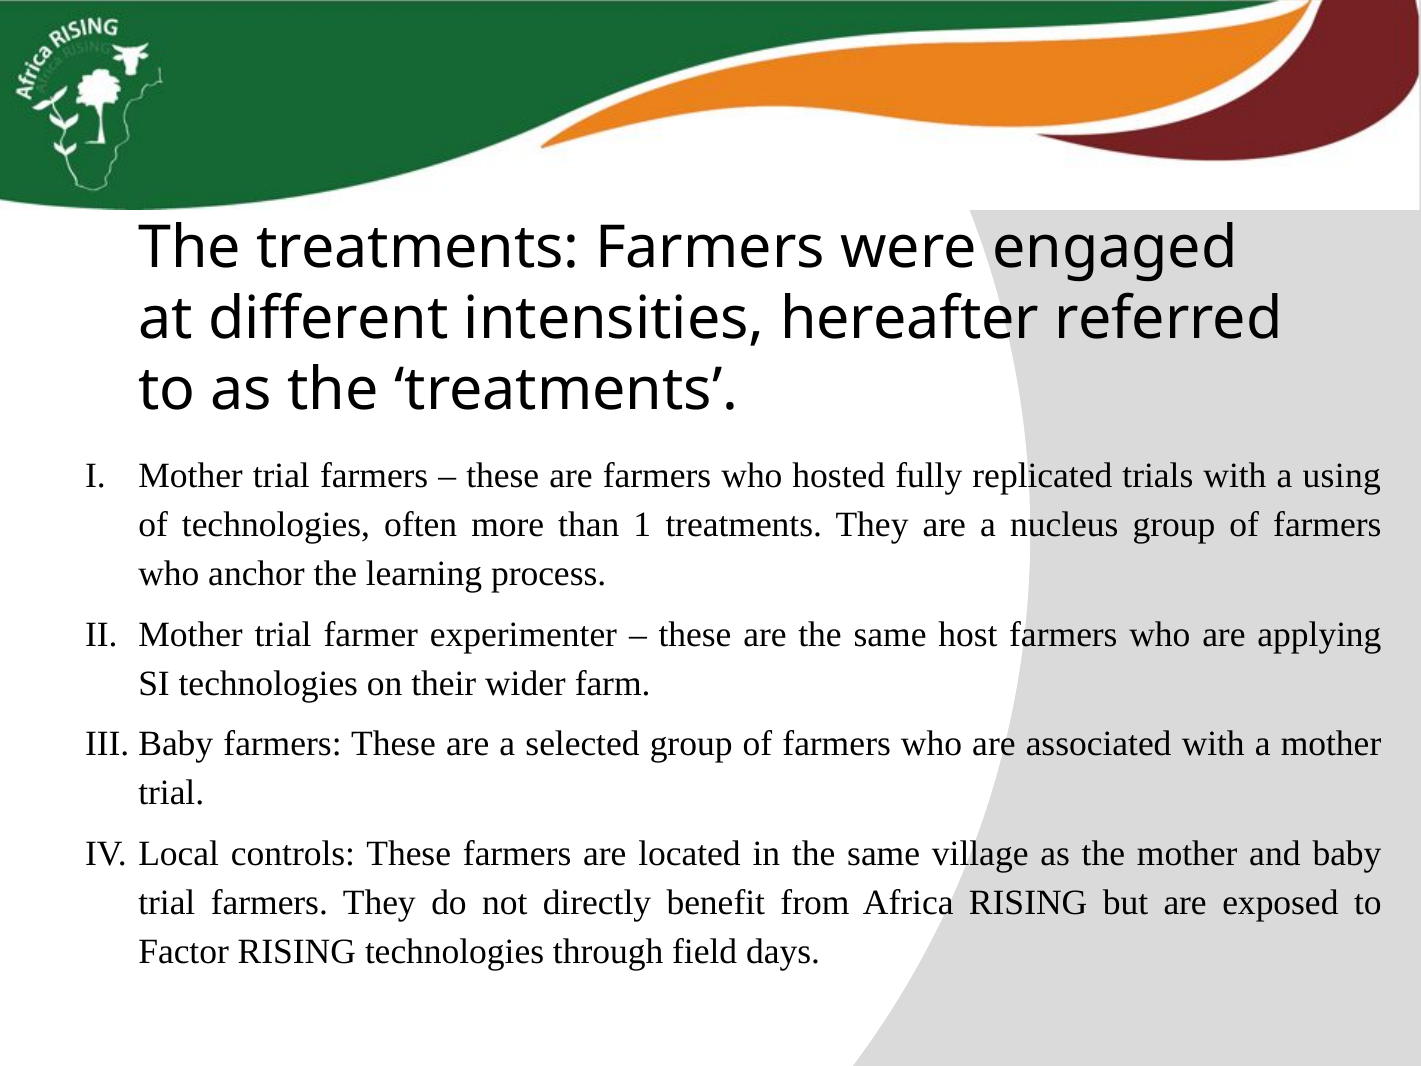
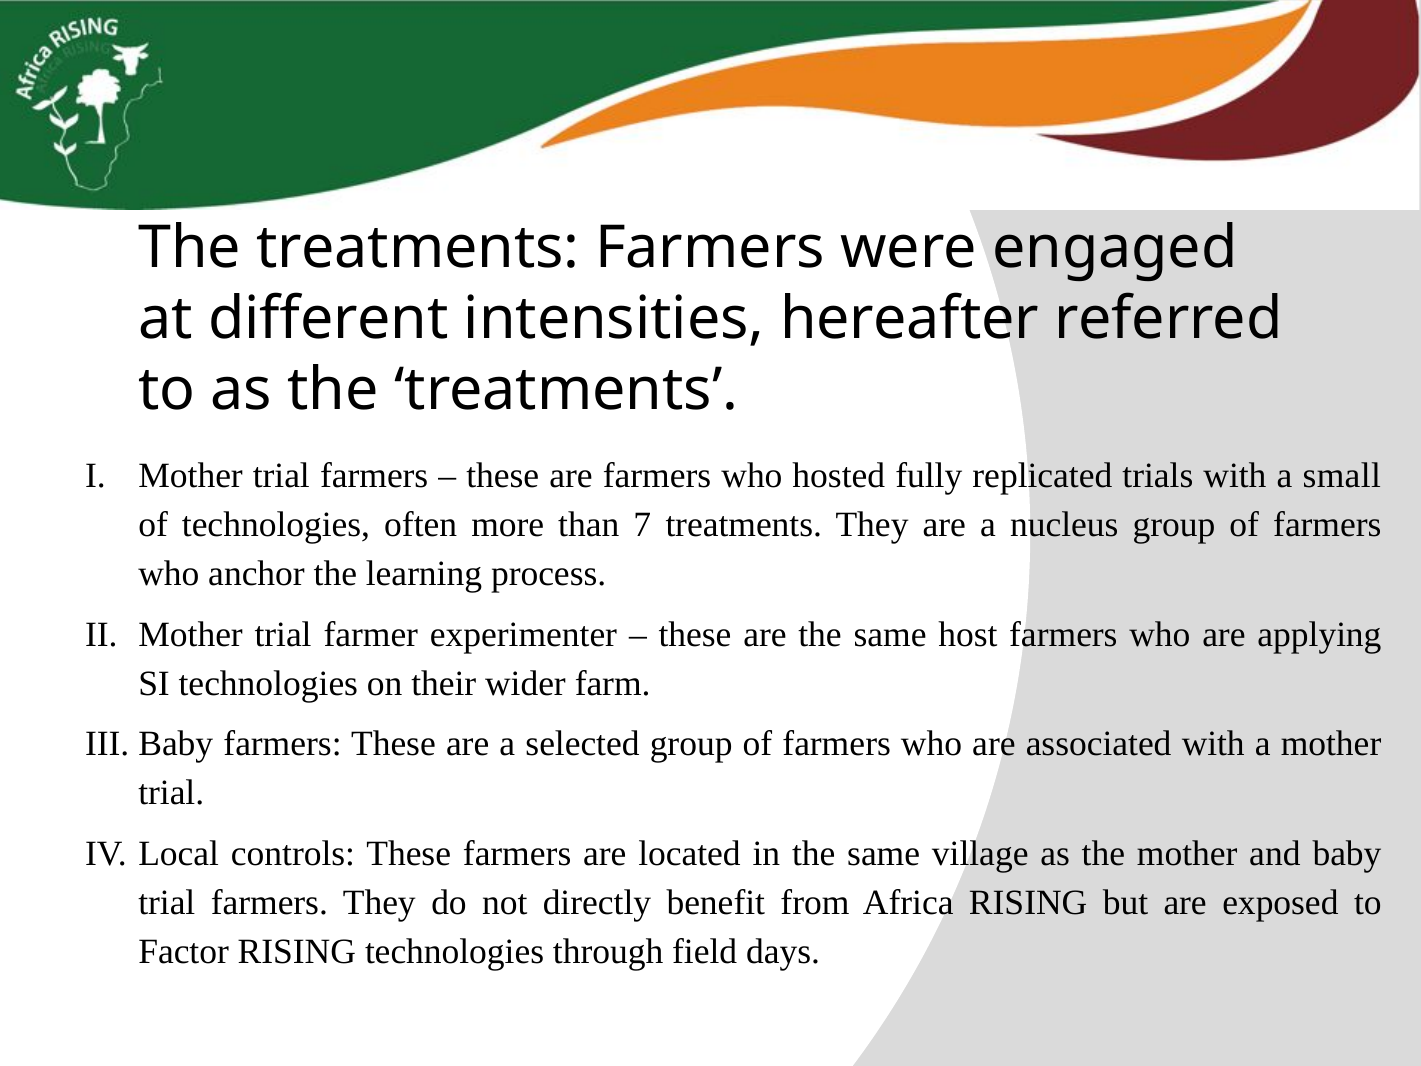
using: using -> small
1: 1 -> 7
